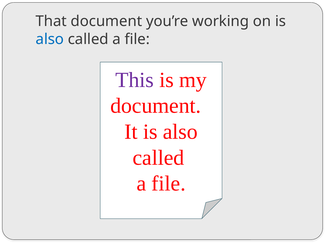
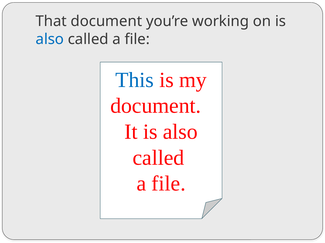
This colour: purple -> blue
